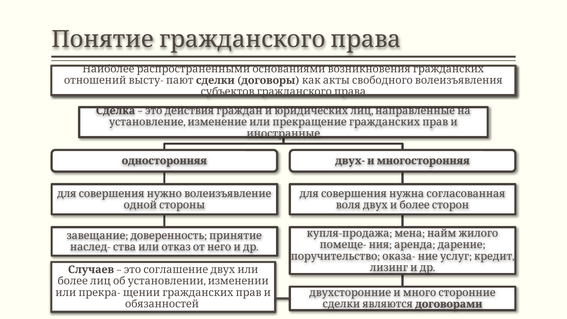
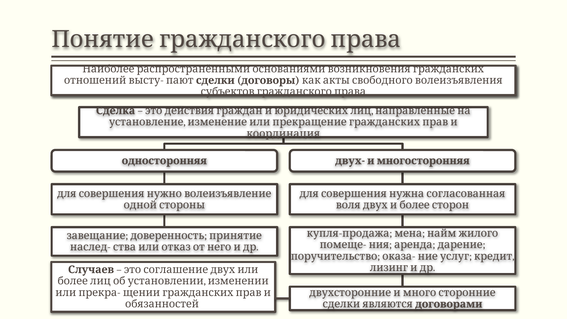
иностранные: иностранные -> координация
